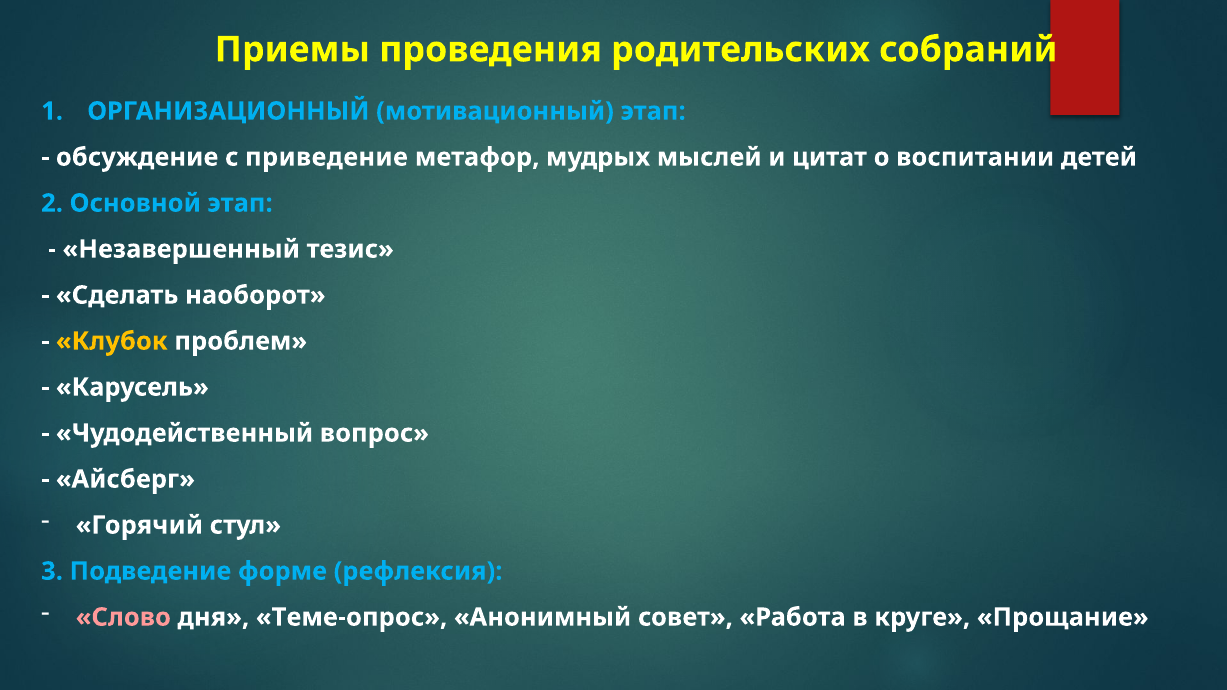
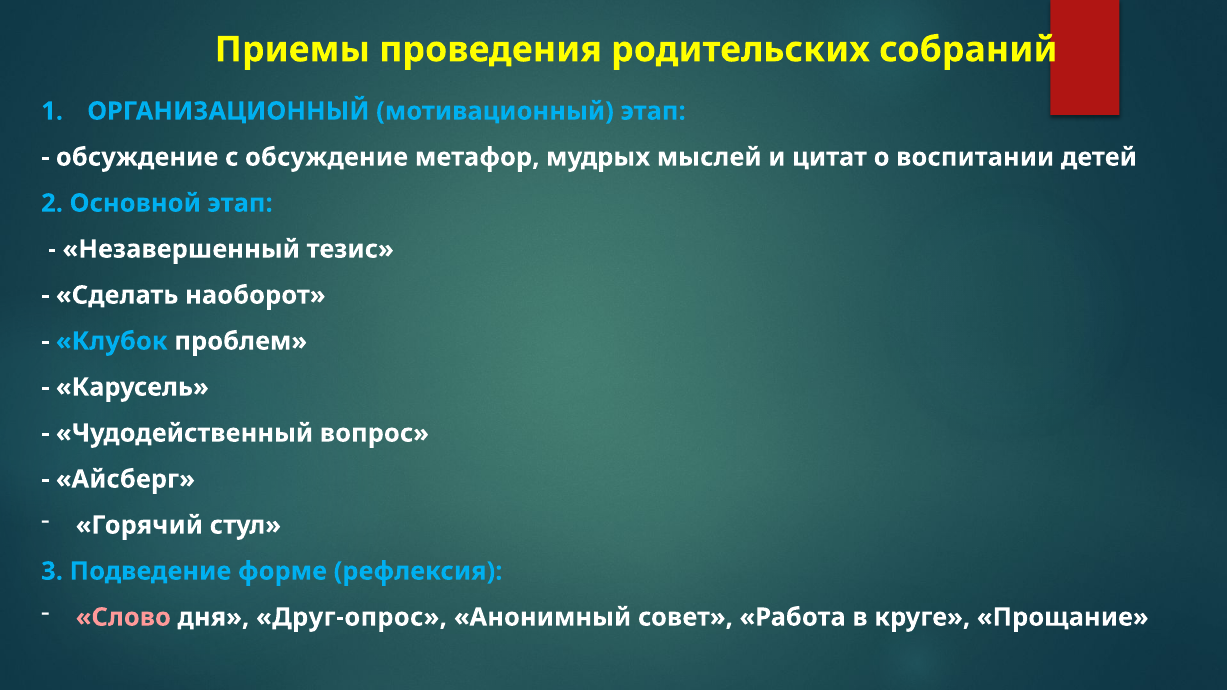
с приведение: приведение -> обсуждение
Клубок colour: yellow -> light blue
Теме-опрос: Теме-опрос -> Друг-опрос
